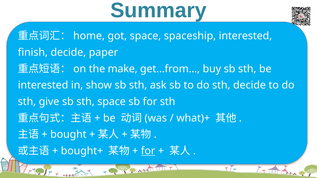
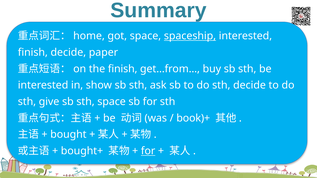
spaceship underline: none -> present
the make: make -> finish
what)+: what)+ -> book)+
